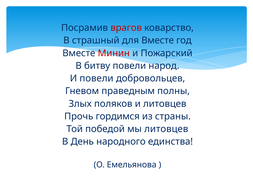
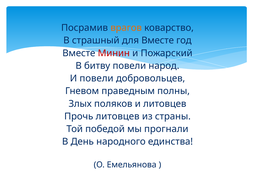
врагов colour: red -> orange
Прочь гордимся: гордимся -> литовцев
мы литовцев: литовцев -> прогнали
